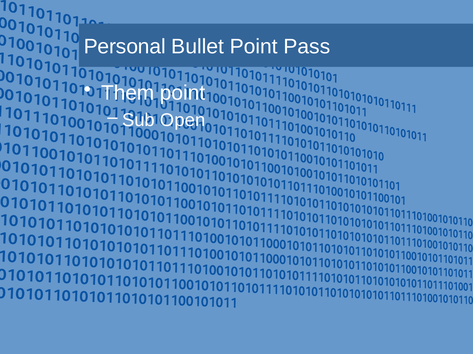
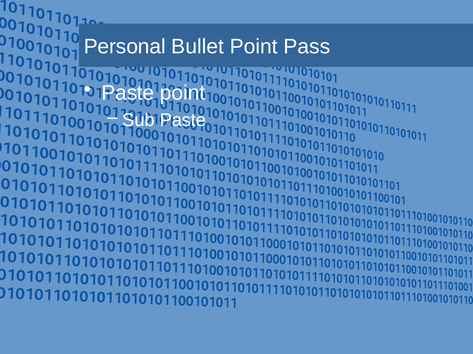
Them at (128, 93): Them -> Paste
Sub Open: Open -> Paste
